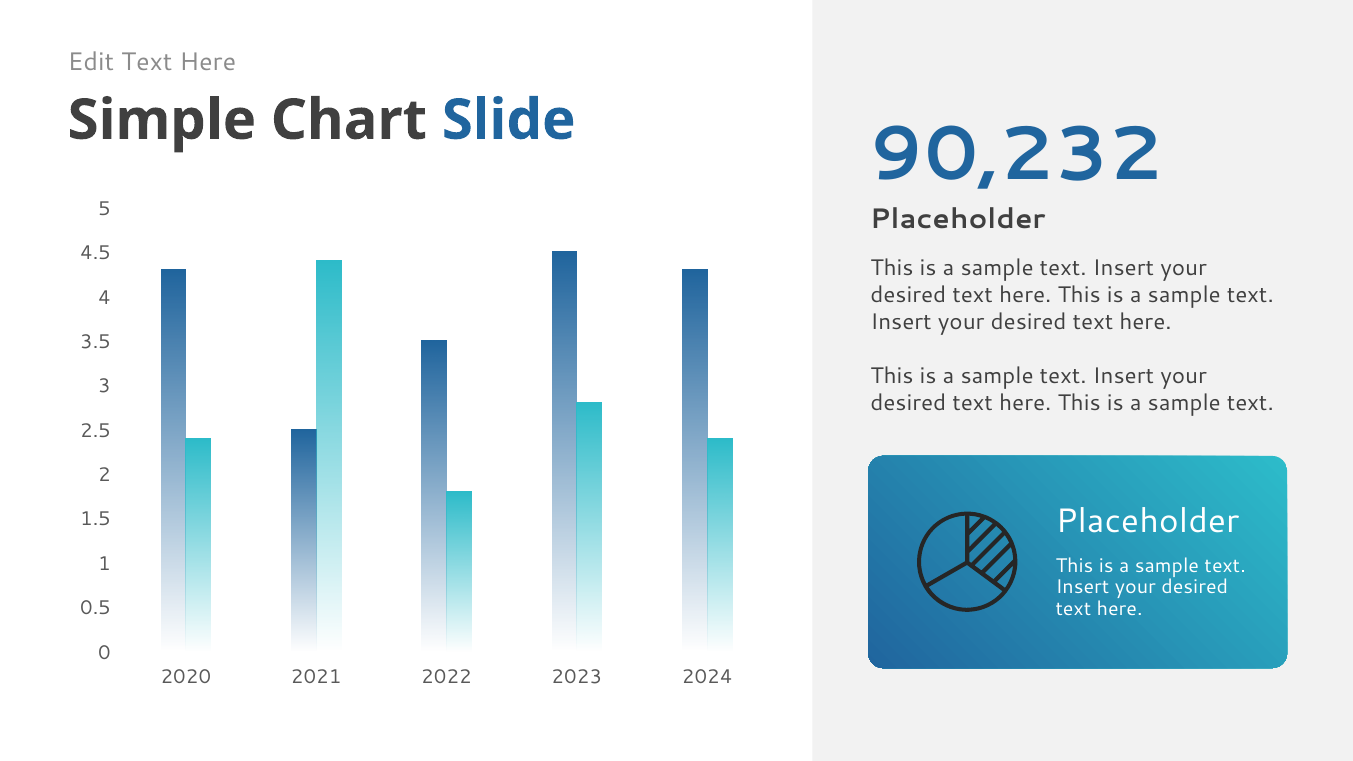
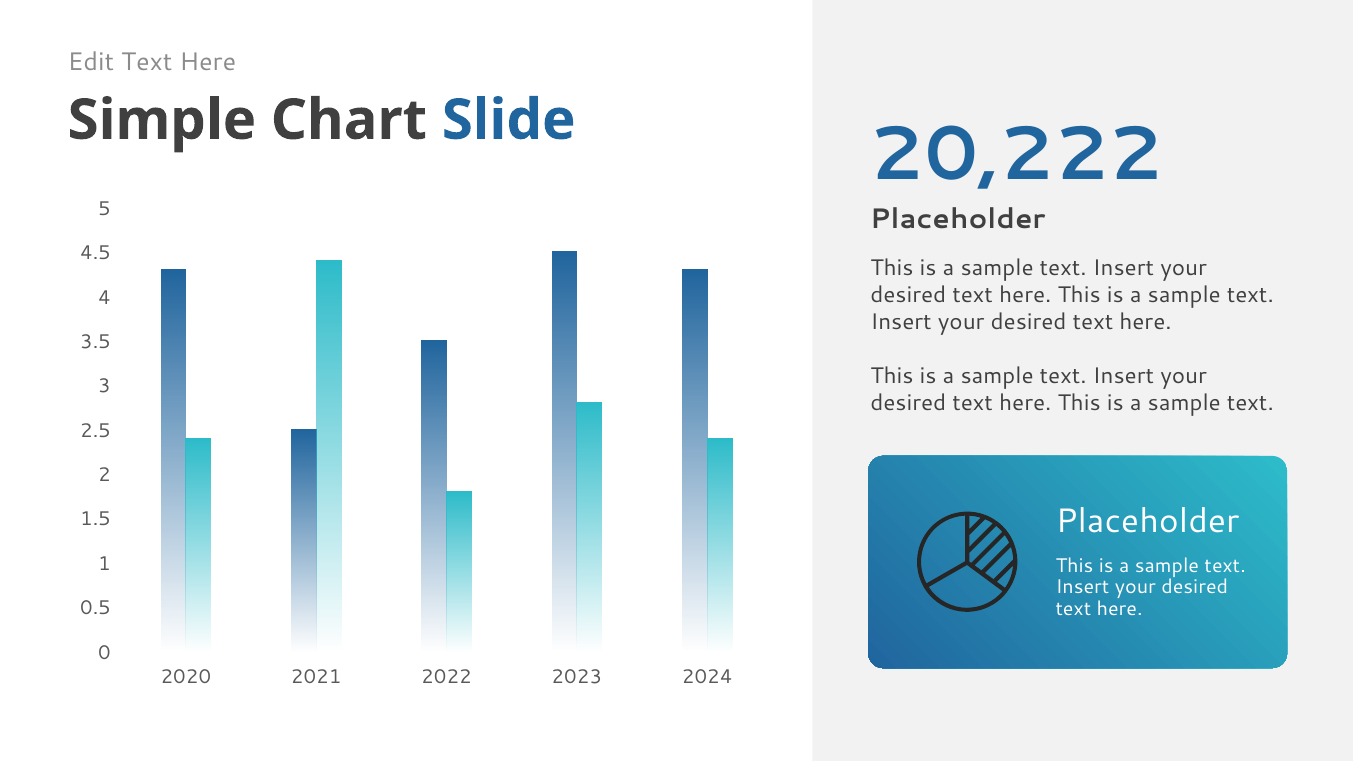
90,232: 90,232 -> 20,222
